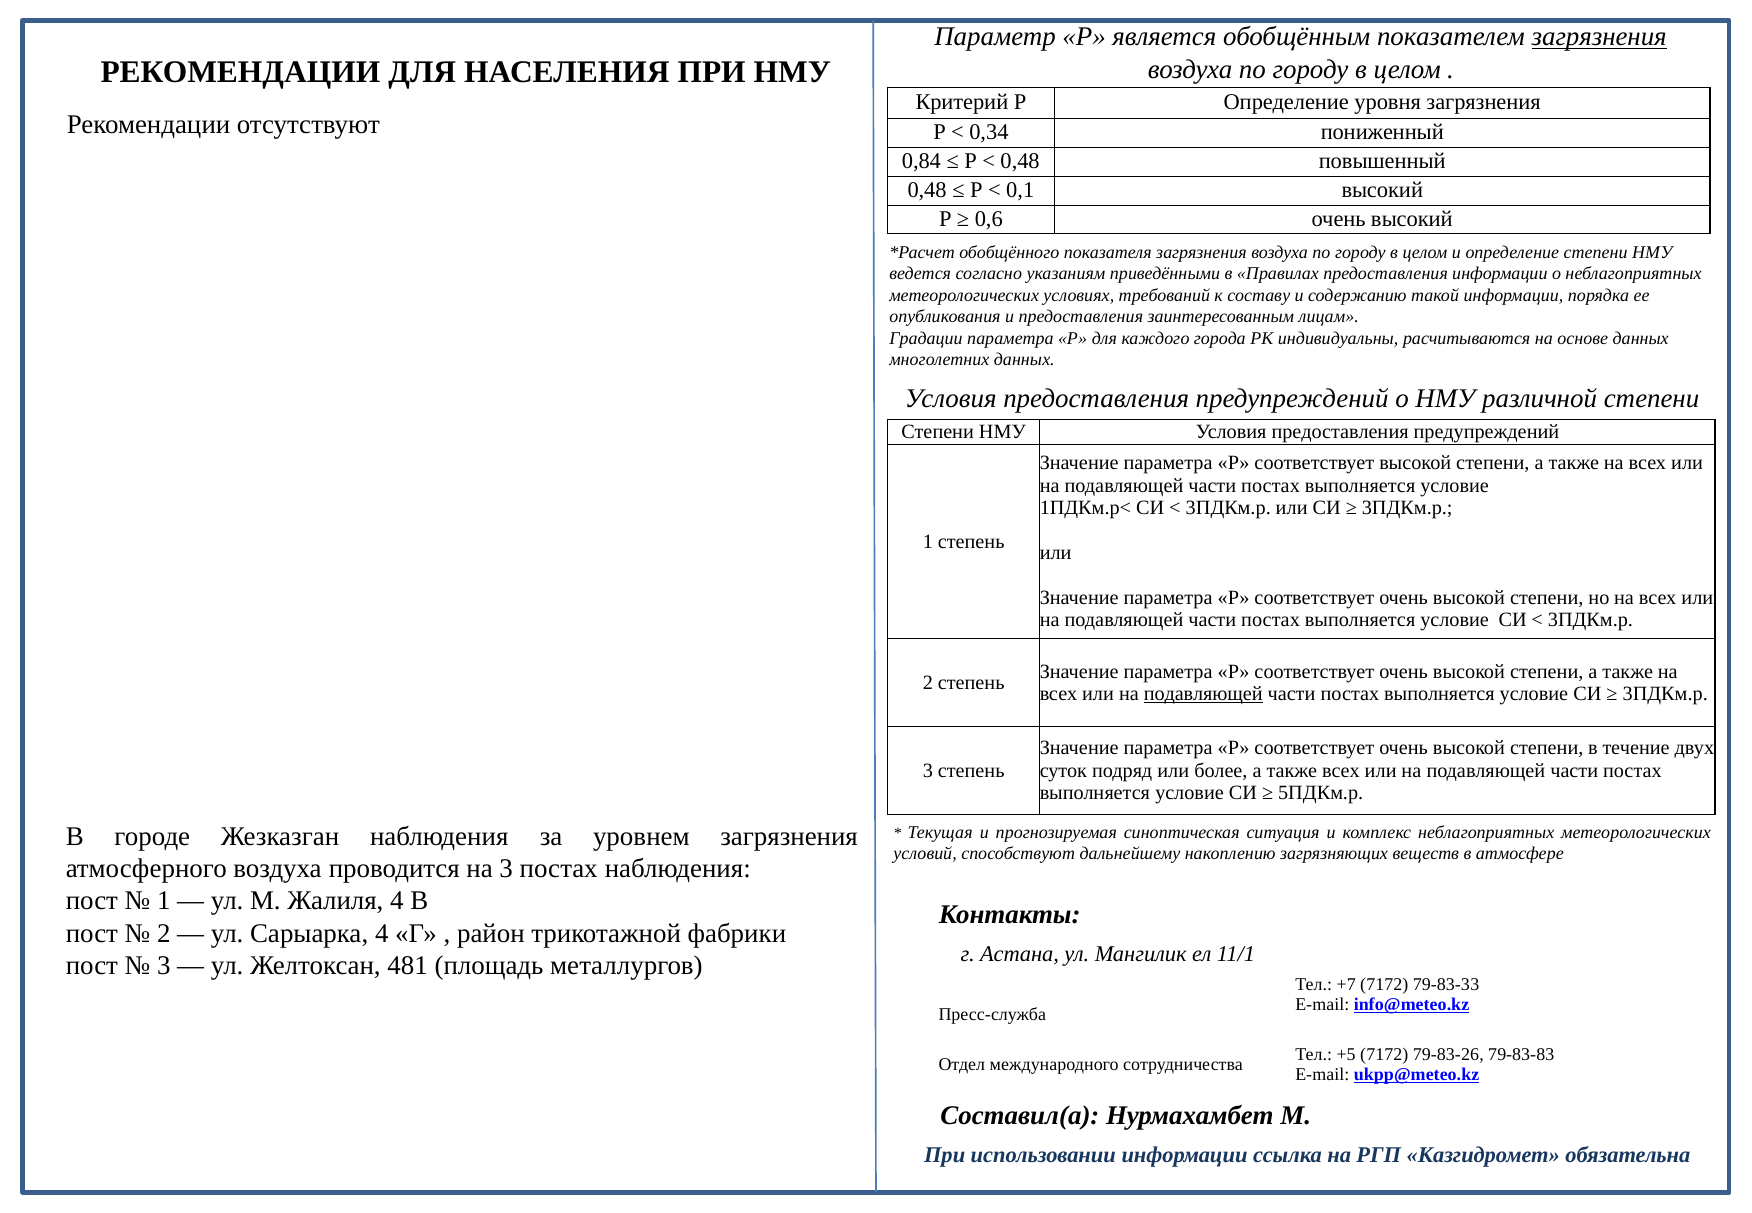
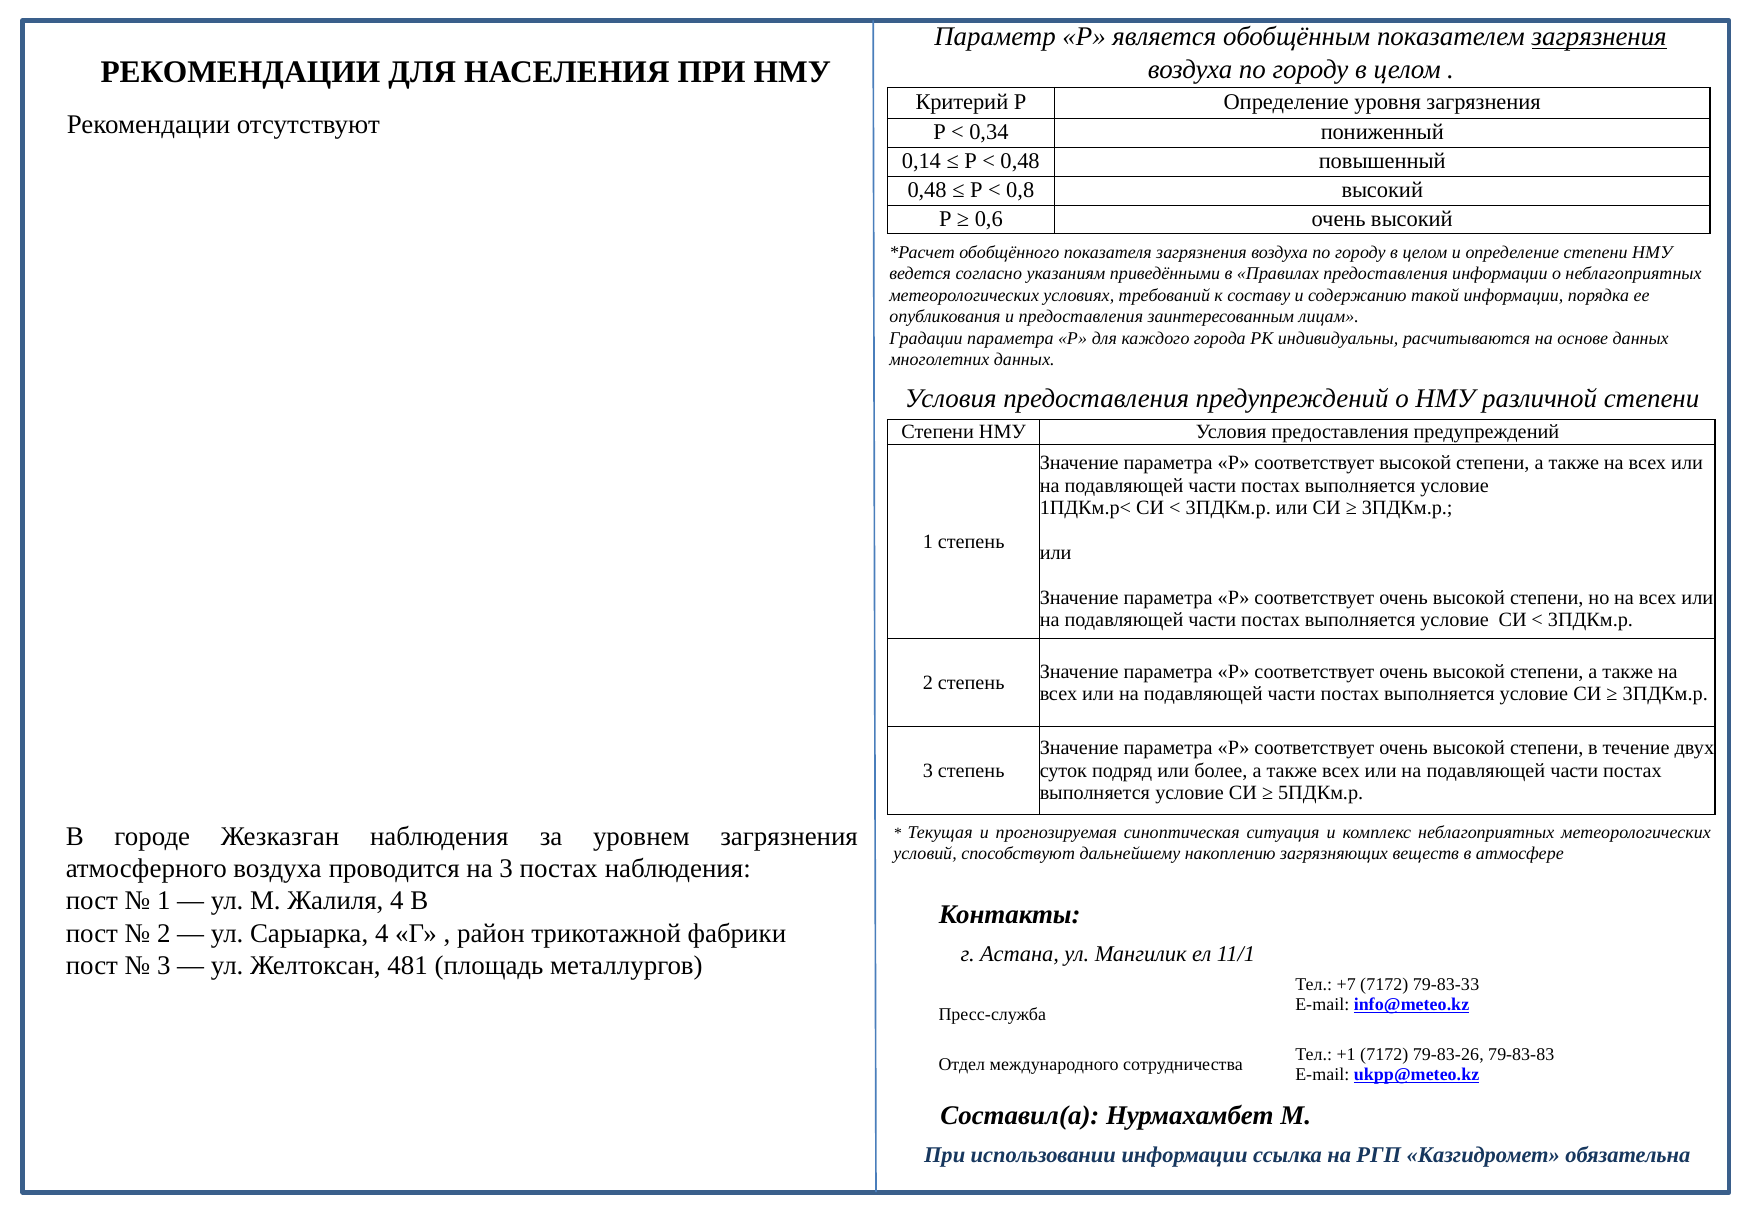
0,84: 0,84 -> 0,14
0,1: 0,1 -> 0,8
подавляющей at (1203, 694) underline: present -> none
+5: +5 -> +1
